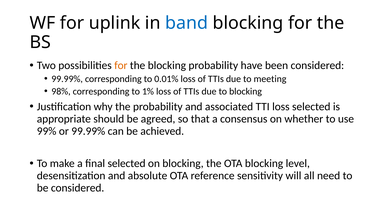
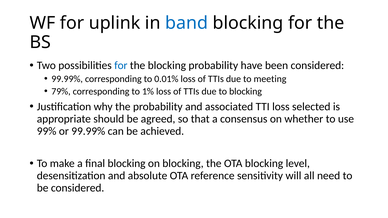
for at (121, 66) colour: orange -> blue
98%: 98% -> 79%
final selected: selected -> blocking
